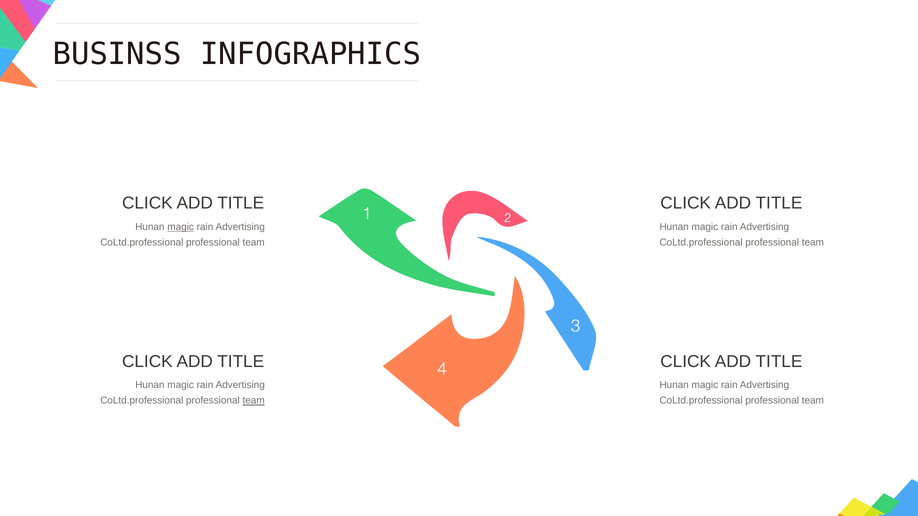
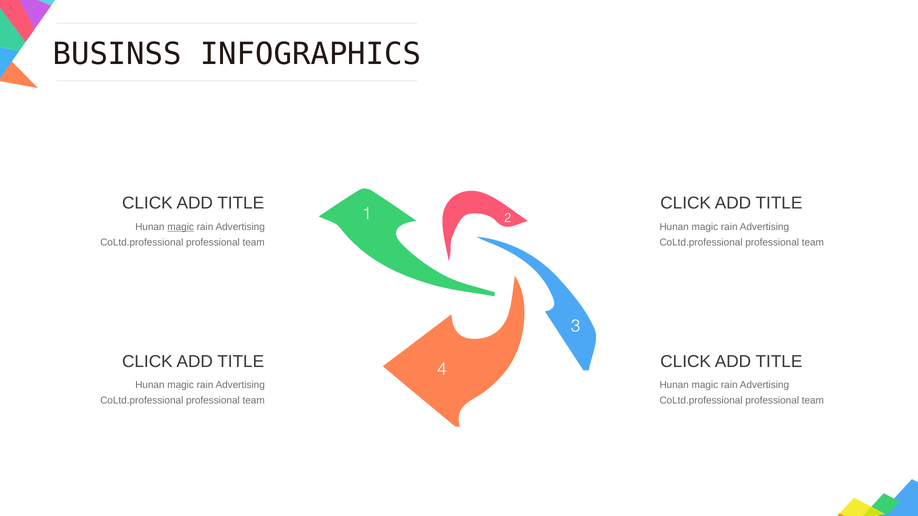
team at (254, 401) underline: present -> none
